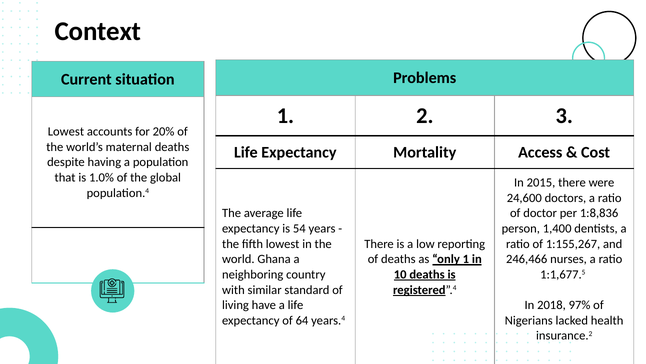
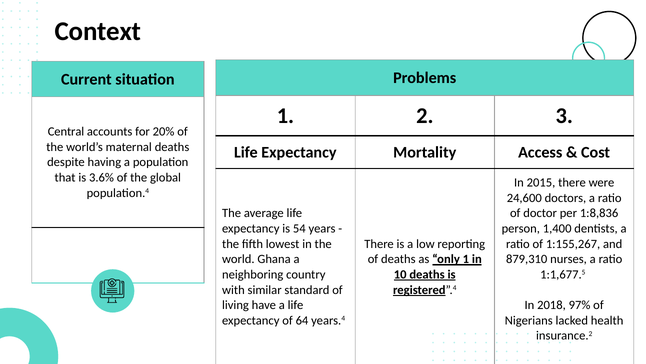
Lowest at (66, 131): Lowest -> Central
1.0%: 1.0% -> 3.6%
246,466: 246,466 -> 879,310
